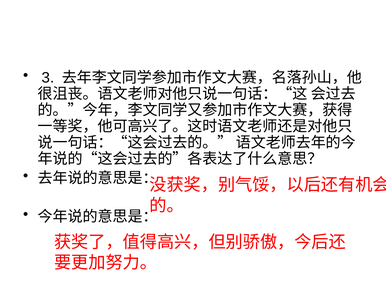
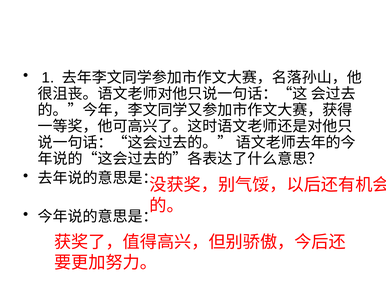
3: 3 -> 1
